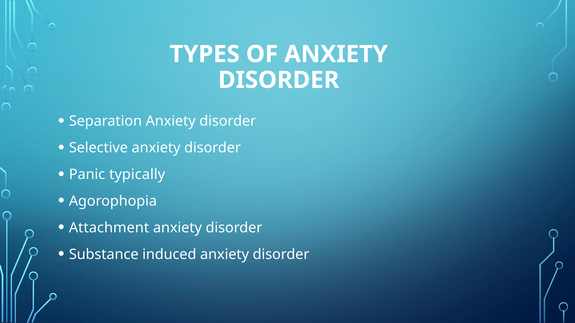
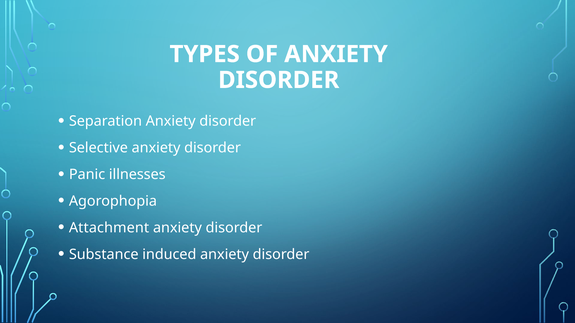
typically: typically -> illnesses
